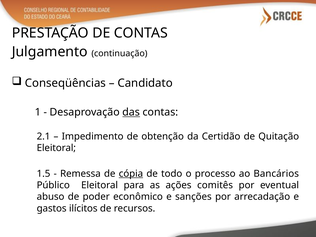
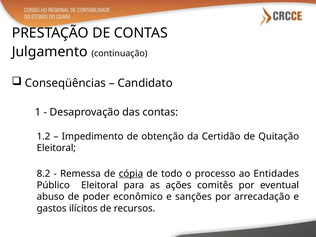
das underline: present -> none
2.1: 2.1 -> 1.2
1.5: 1.5 -> 8.2
Bancários: Bancários -> Entidades
